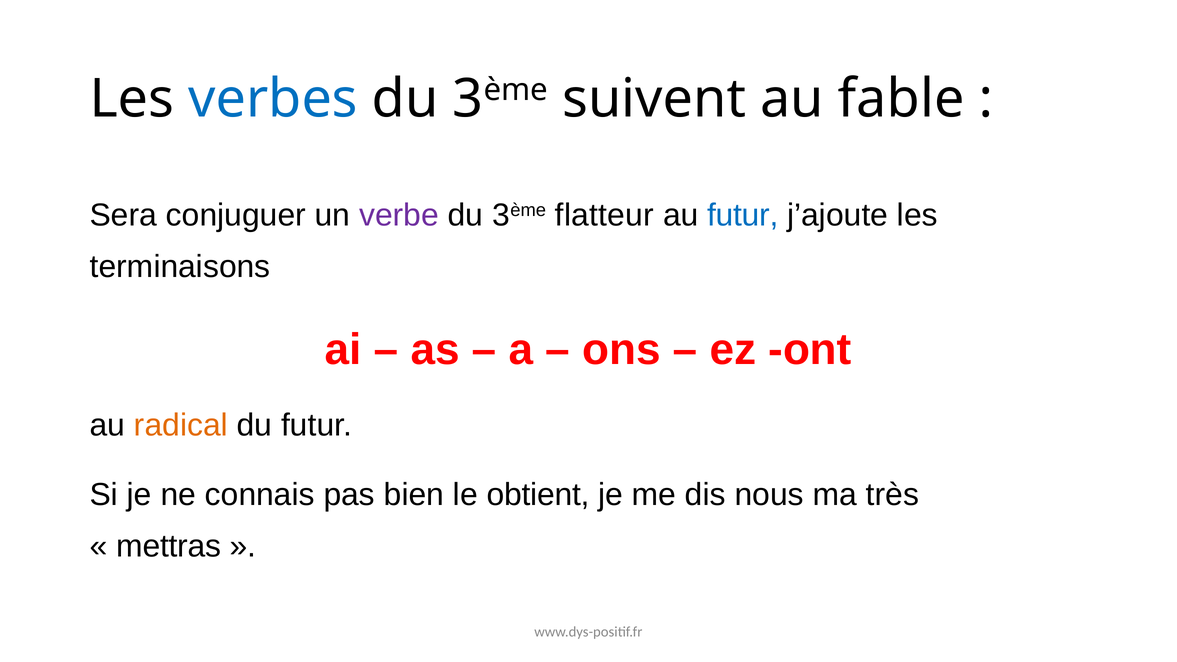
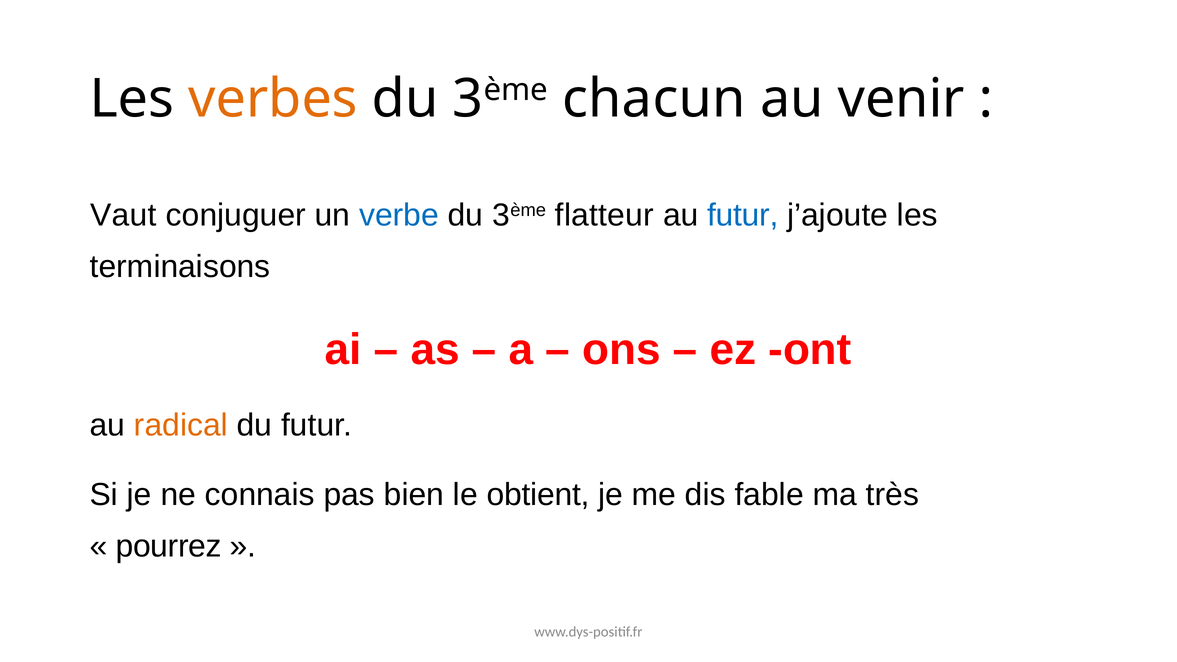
verbes colour: blue -> orange
suivent: suivent -> chacun
fable: fable -> venir
Sera: Sera -> Vaut
verbe colour: purple -> blue
nous: nous -> fable
mettras: mettras -> pourrez
